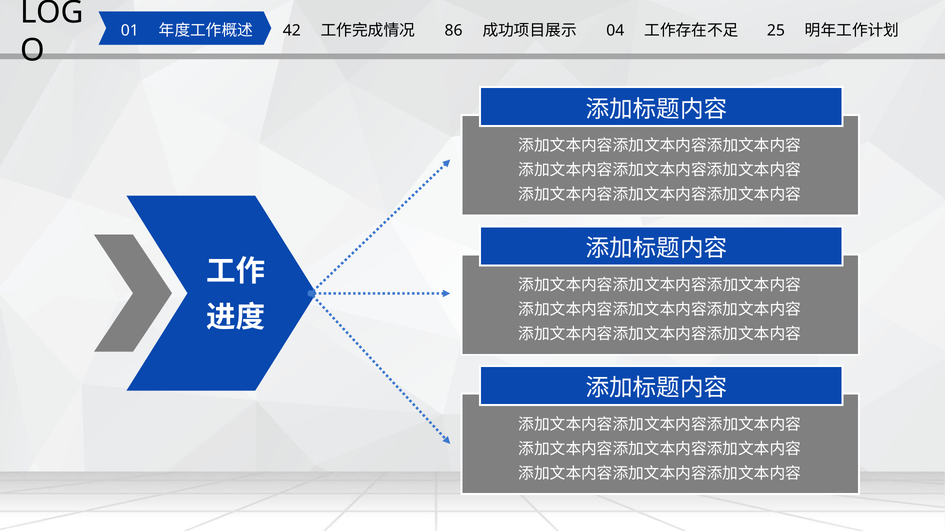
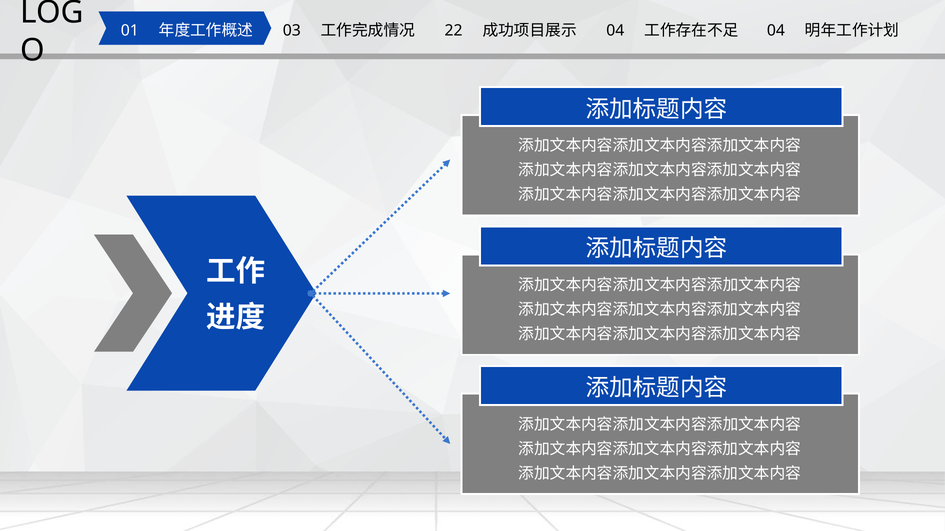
42: 42 -> 03
86: 86 -> 22
25 at (776, 31): 25 -> 04
